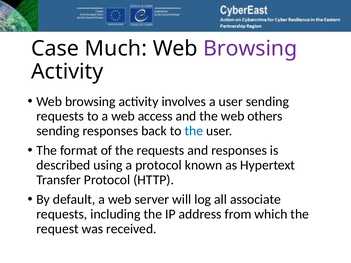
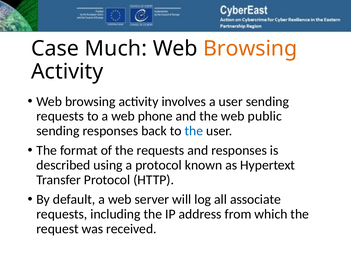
Browsing at (250, 49) colour: purple -> orange
access: access -> phone
others: others -> public
